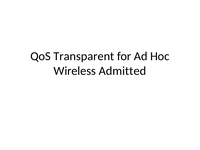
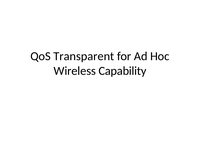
Admitted: Admitted -> Capability
